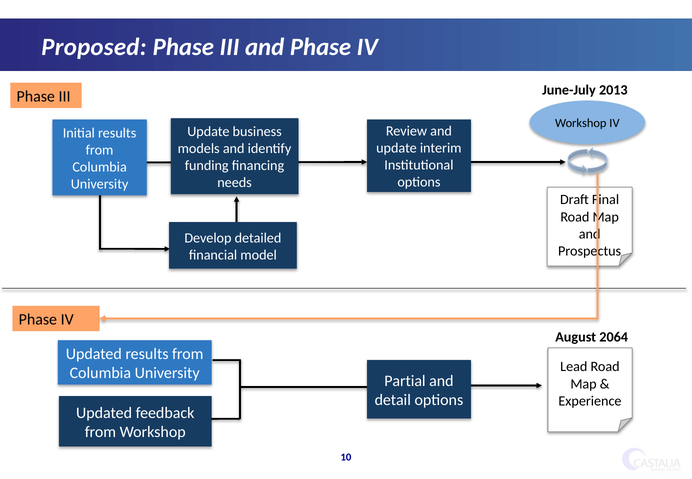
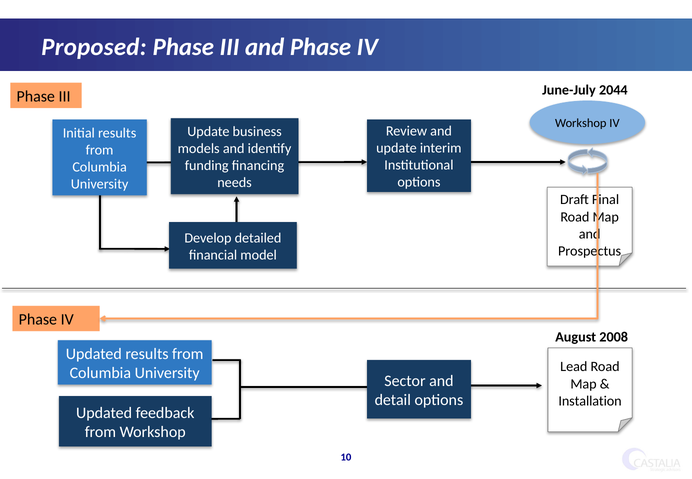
2013: 2013 -> 2044
2064: 2064 -> 2008
Partial: Partial -> Sector
Experience: Experience -> Installation
